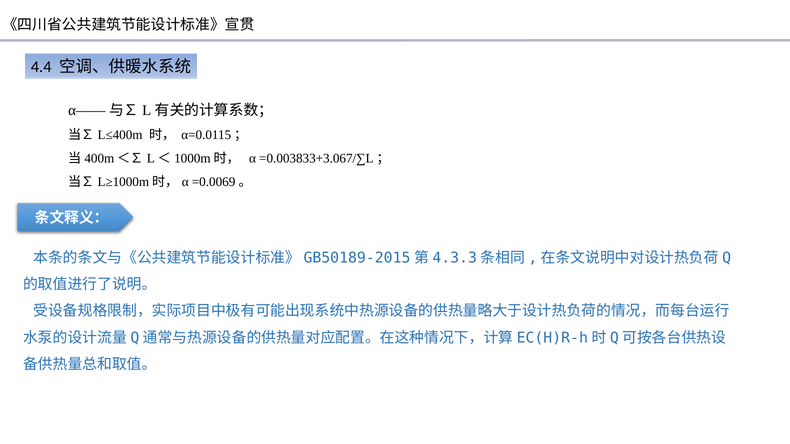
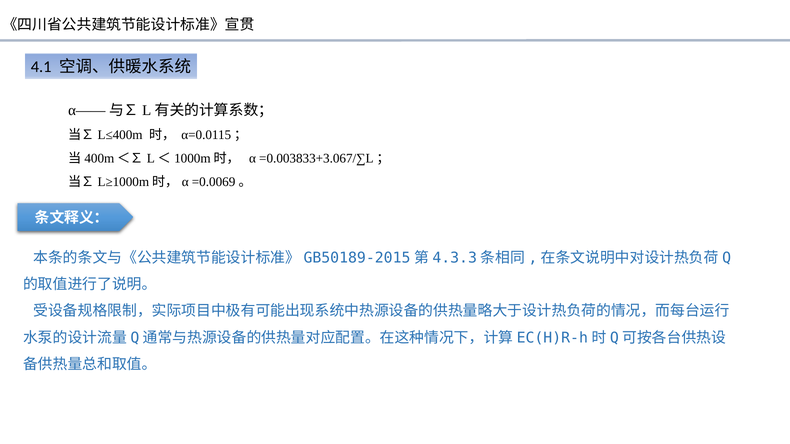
4.4: 4.4 -> 4.1
